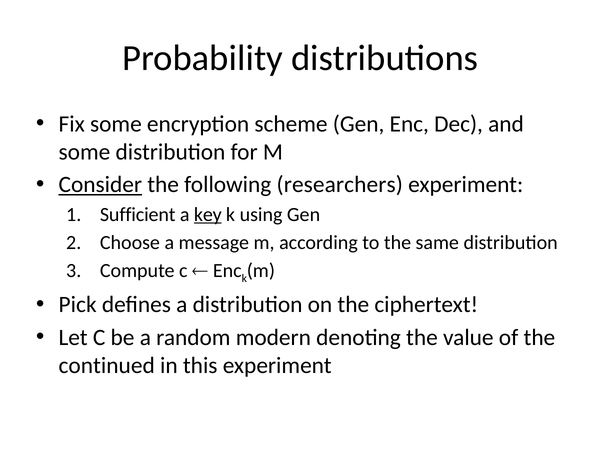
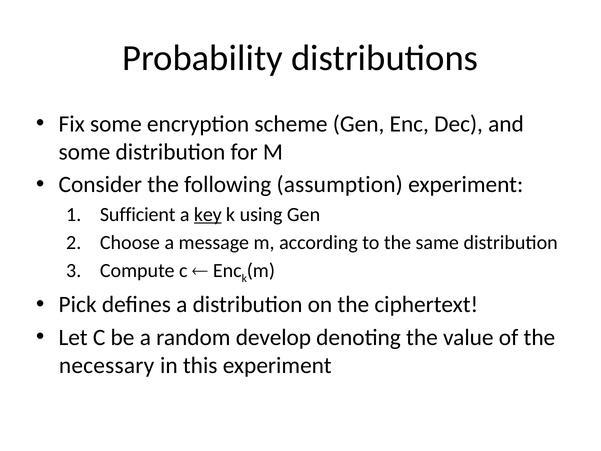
Consider underline: present -> none
researchers: researchers -> assumption
modern: modern -> develop
continued: continued -> necessary
